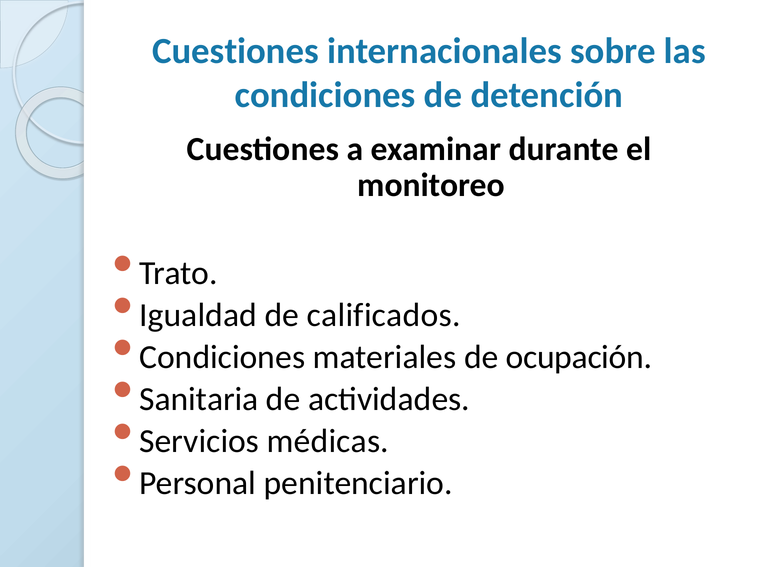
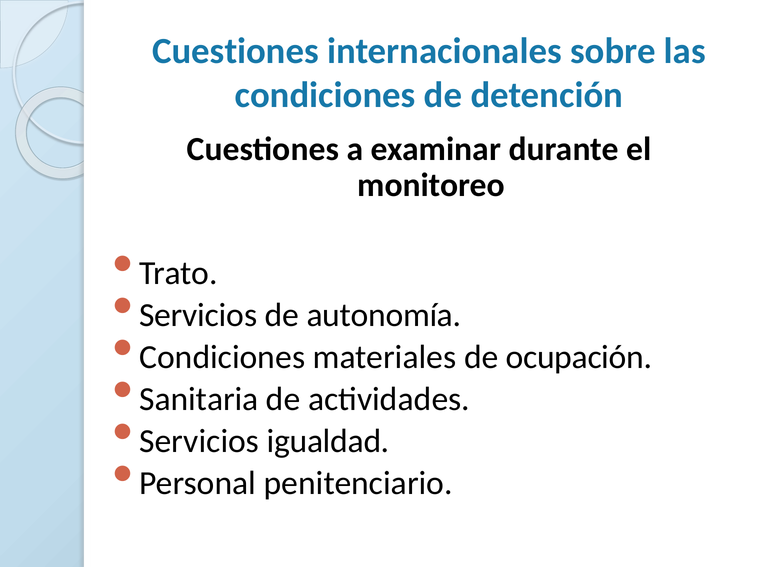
Igualdad at (198, 316): Igualdad -> Servicios
calificados: calificados -> autonomía
médicas: médicas -> igualdad
